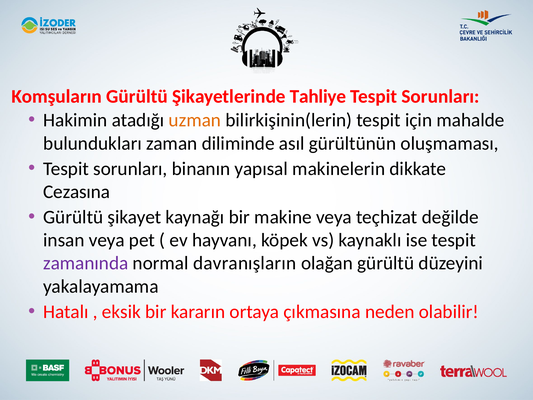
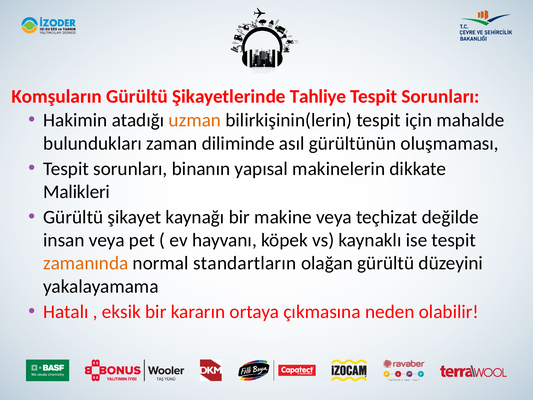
Cezasına: Cezasına -> Malikleri
zamanında colour: purple -> orange
davranışların: davranışların -> standartların
